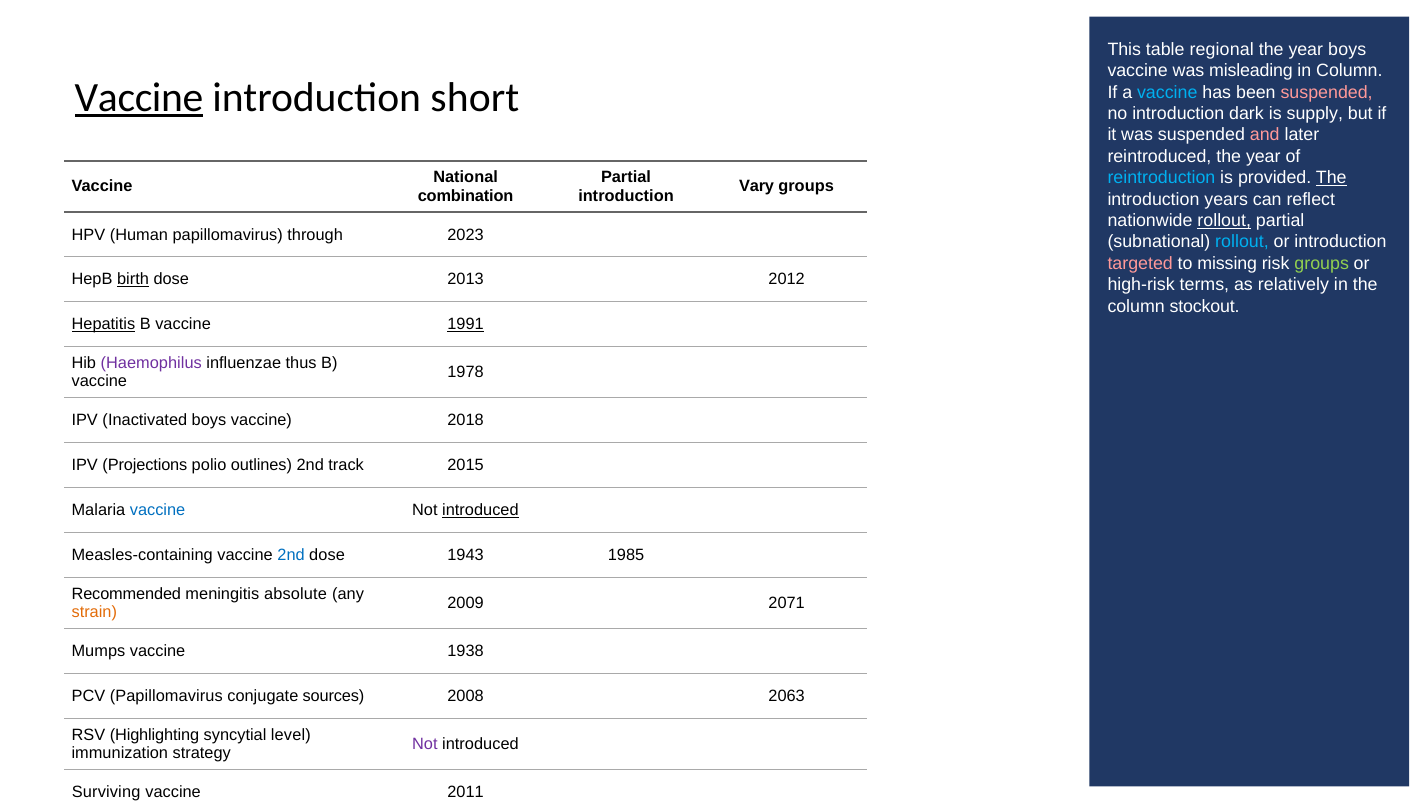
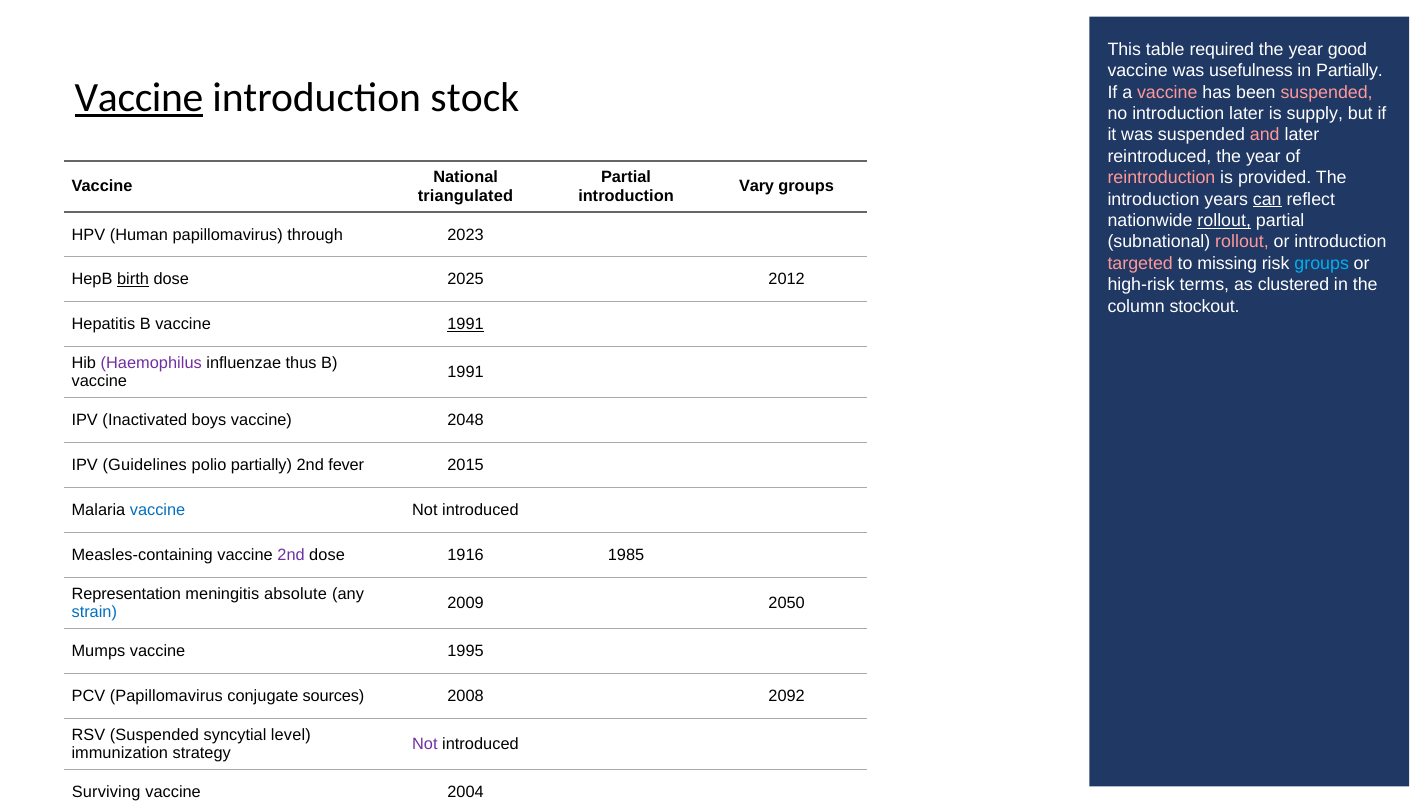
regional: regional -> required
year boys: boys -> good
misleading: misleading -> usefulness
in Column: Column -> Partially
short: short -> stock
vaccine at (1167, 92) colour: light blue -> pink
introduction dark: dark -> later
reintroduction colour: light blue -> pink
The at (1331, 178) underline: present -> none
combination: combination -> triangulated
can underline: none -> present
rollout at (1242, 242) colour: light blue -> pink
groups at (1322, 263) colour: light green -> light blue
dose 2013: 2013 -> 2025
relatively: relatively -> clustered
Hepatitis underline: present -> none
1978 at (466, 372): 1978 -> 1991
2018: 2018 -> 2048
Projections: Projections -> Guidelines
polio outlines: outlines -> partially
2nd track: track -> fever
introduced at (480, 510) underline: present -> none
2nd at (291, 555) colour: blue -> purple
1943: 1943 -> 1916
Recommended: Recommended -> Representation
2071: 2071 -> 2050
strain colour: orange -> blue
1938: 1938 -> 1995
2063: 2063 -> 2092
RSV Highlighting: Highlighting -> Suspended
2011: 2011 -> 2004
